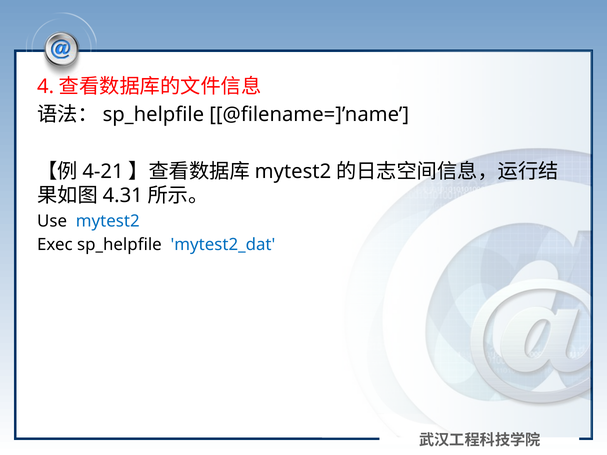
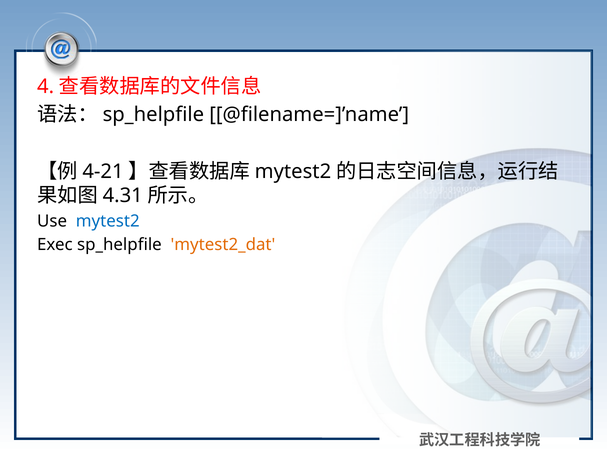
mytest2_dat colour: blue -> orange
